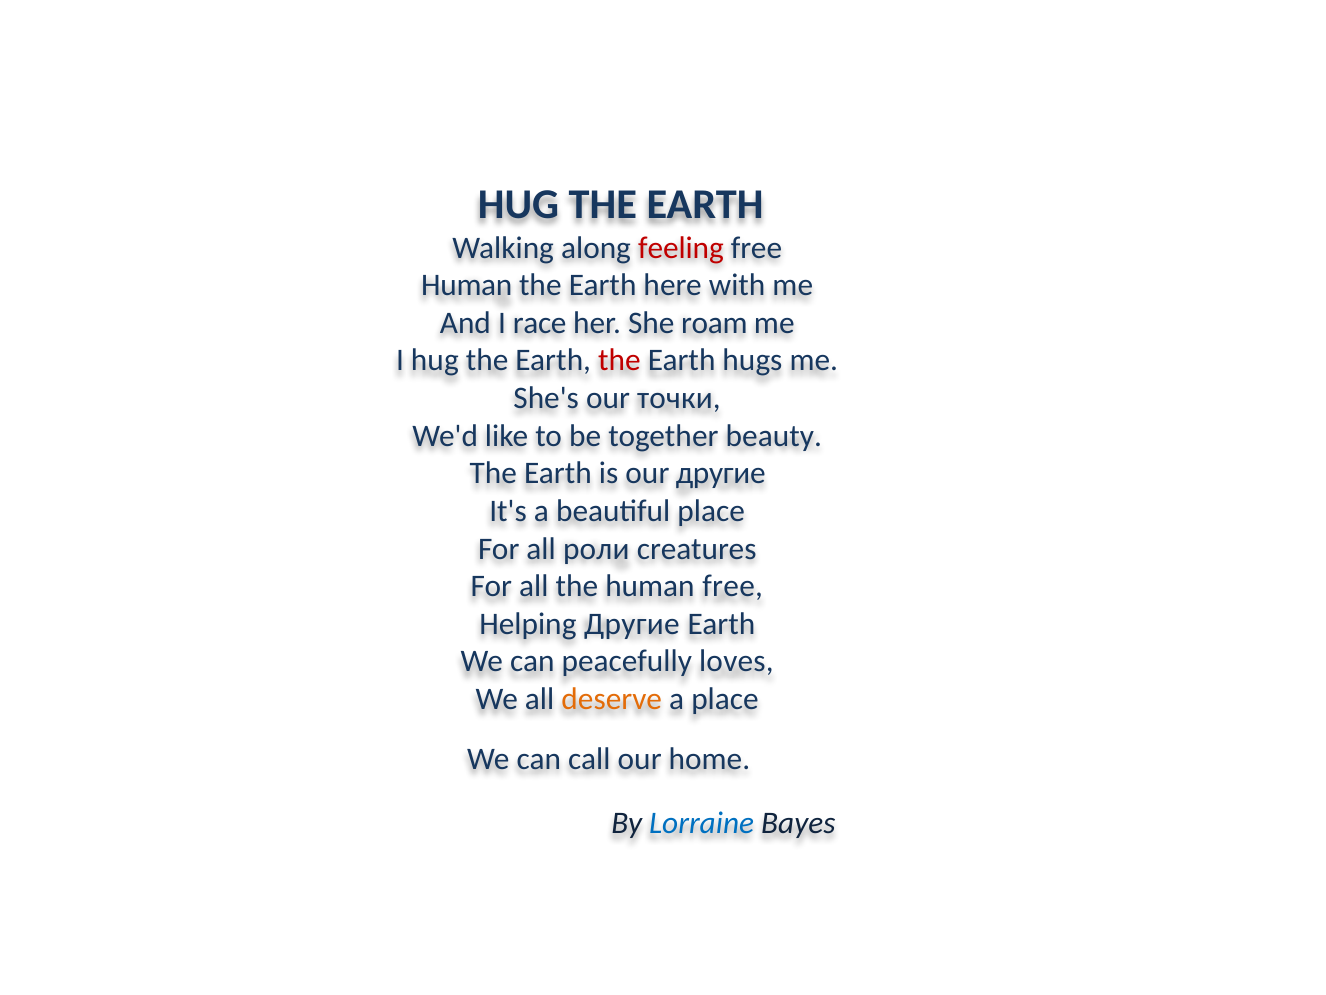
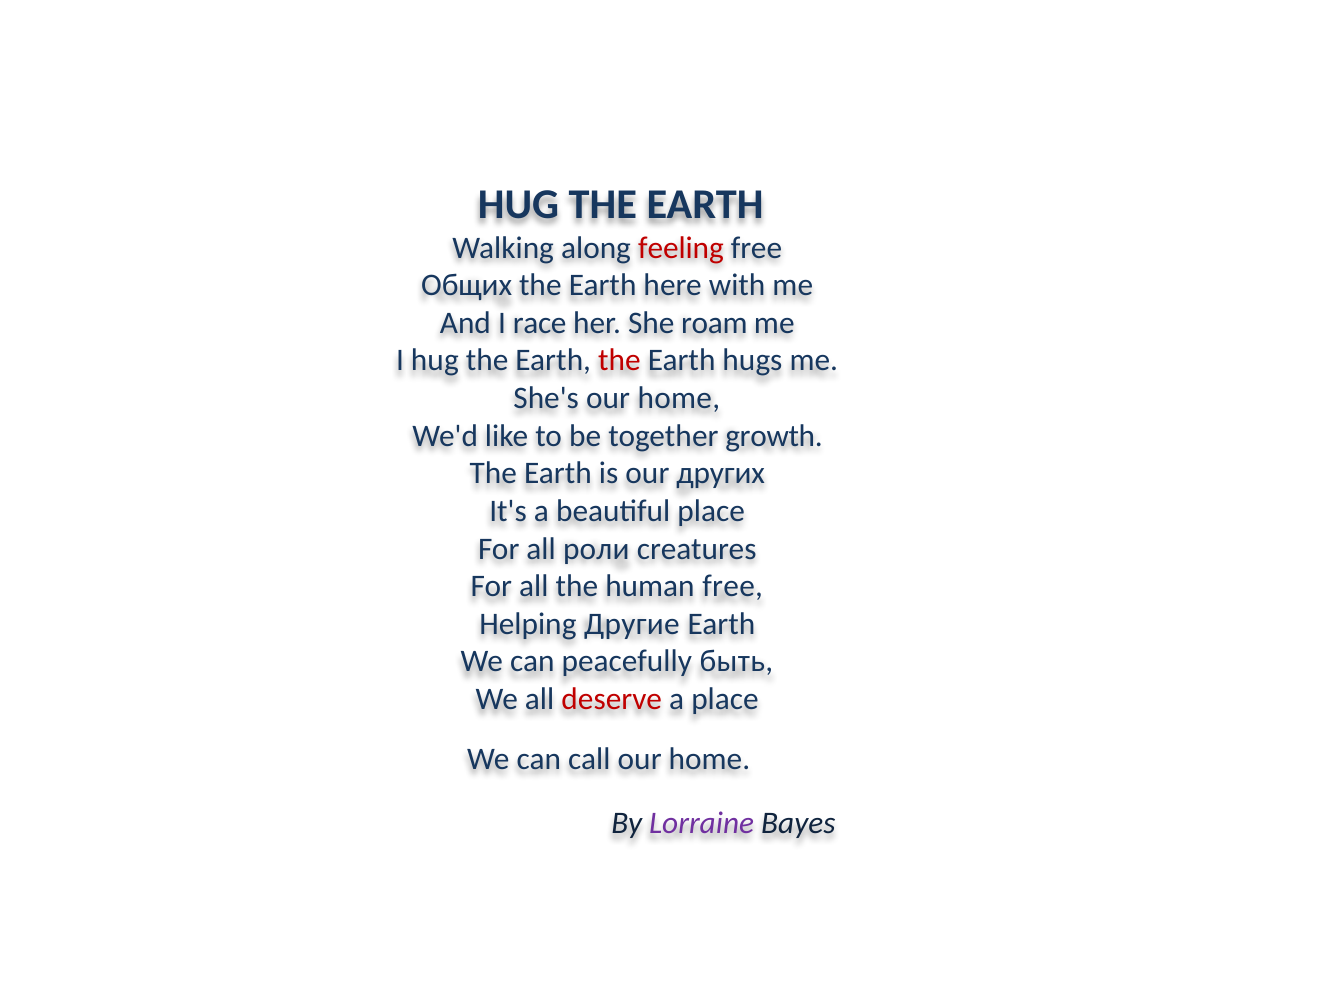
Human at (467, 285): Human -> Общих
She's our точки: точки -> home
beauty: beauty -> growth
our другие: другие -> других
loves: loves -> быть
deserve colour: orange -> red
Lorraine colour: blue -> purple
